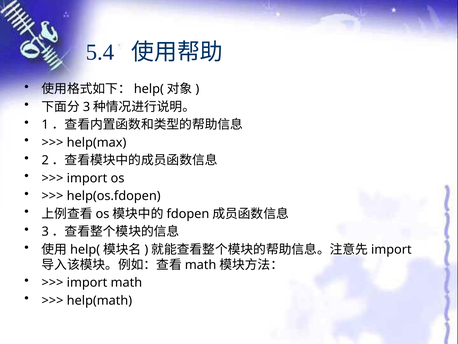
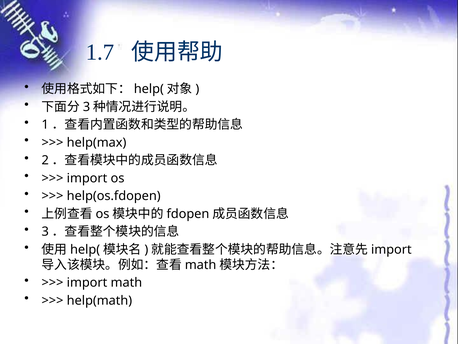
5.4: 5.4 -> 1.7
